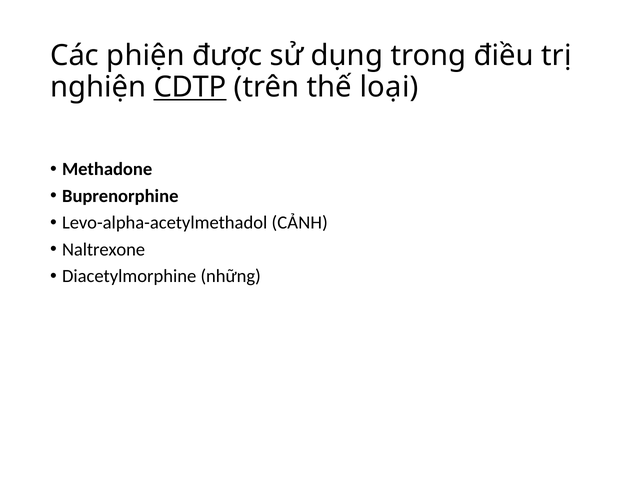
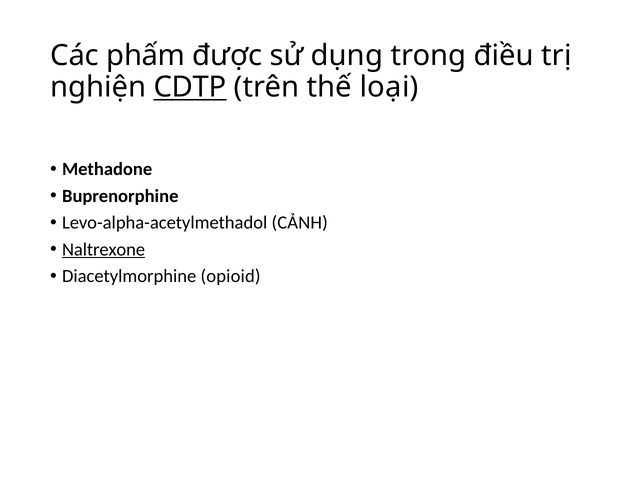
phiện: phiện -> phấm
Naltrexone underline: none -> present
những: những -> opioid
